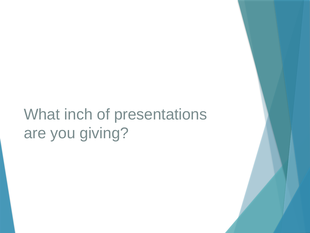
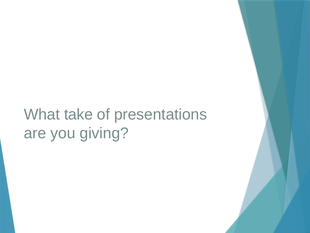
inch: inch -> take
